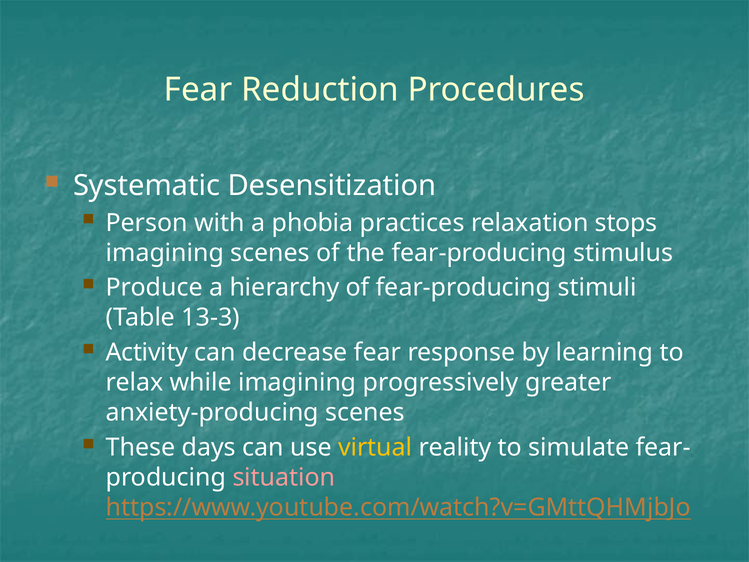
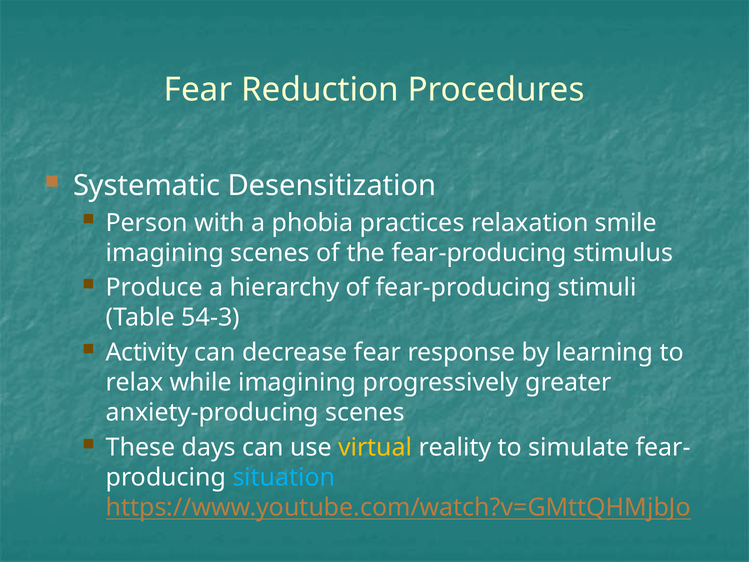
stops: stops -> smile
13-3: 13-3 -> 54-3
situation colour: pink -> light blue
